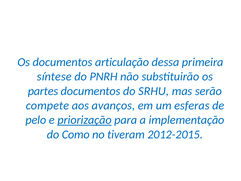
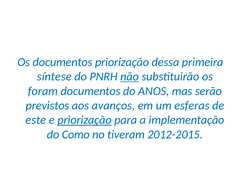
documentos articulação: articulação -> priorização
não underline: none -> present
partes: partes -> foram
SRHU: SRHU -> ANOS
compete: compete -> previstos
pelo: pelo -> este
